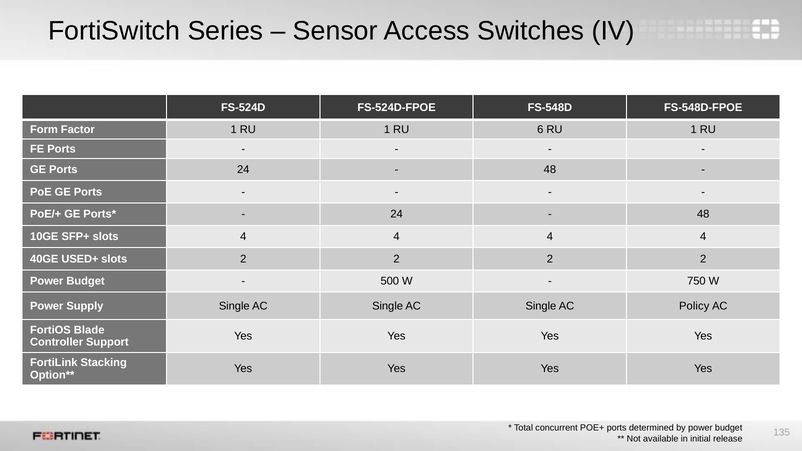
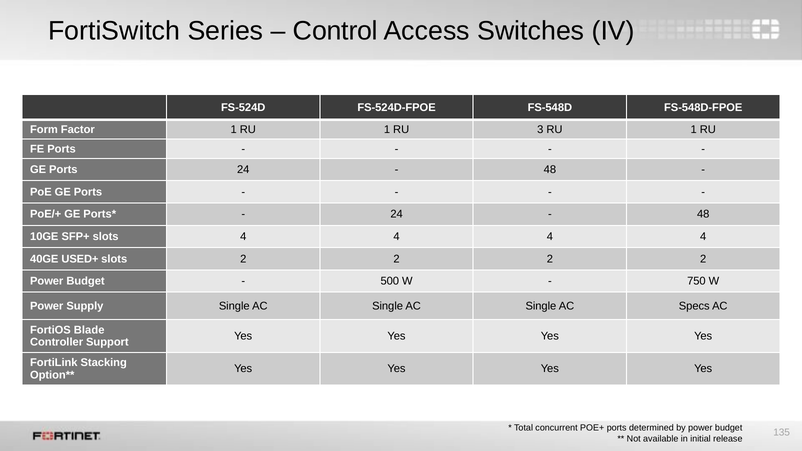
Sensor: Sensor -> Control
6: 6 -> 3
Policy: Policy -> Specs
